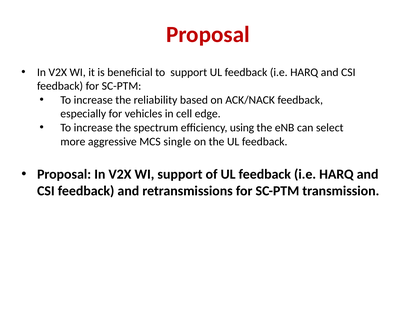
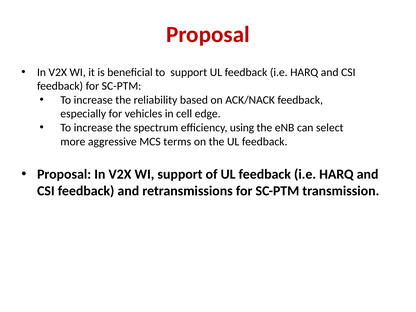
single: single -> terms
